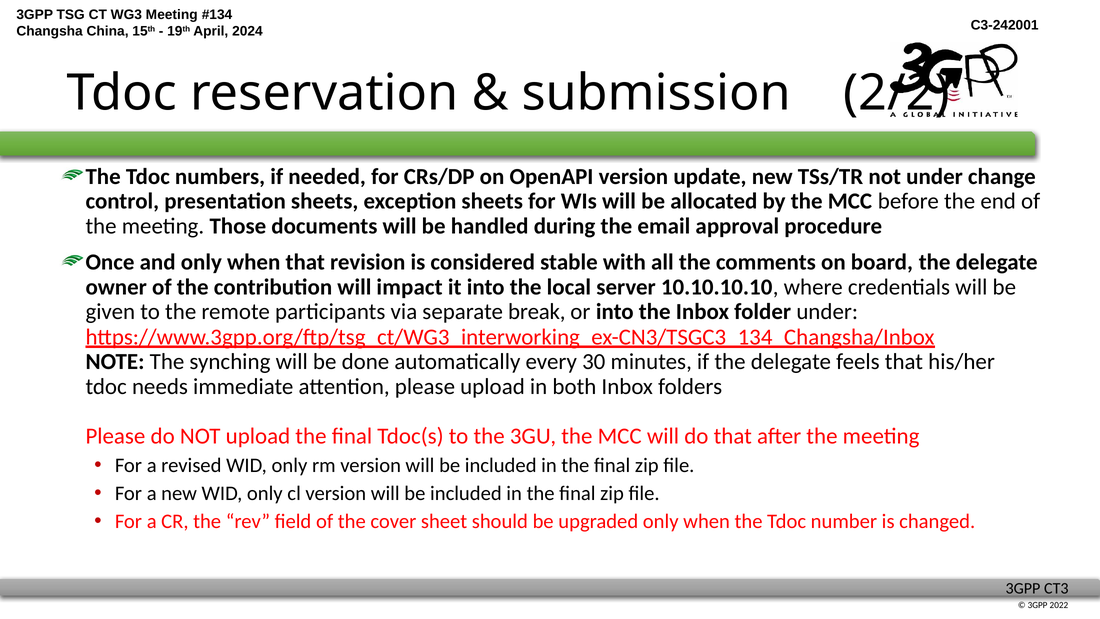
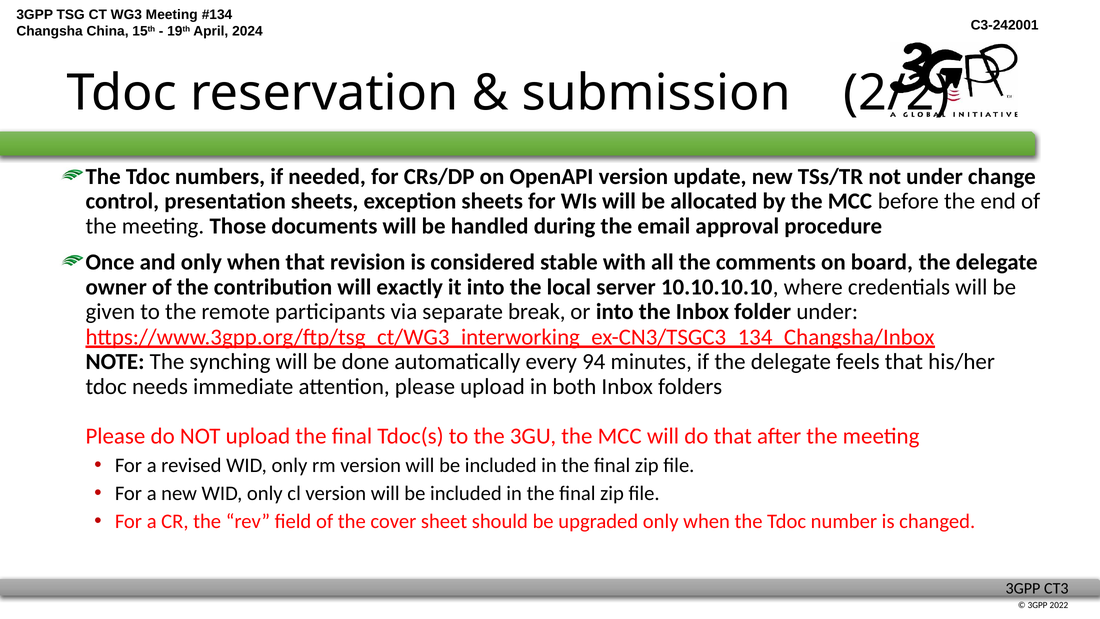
impact: impact -> exactly
30: 30 -> 94
